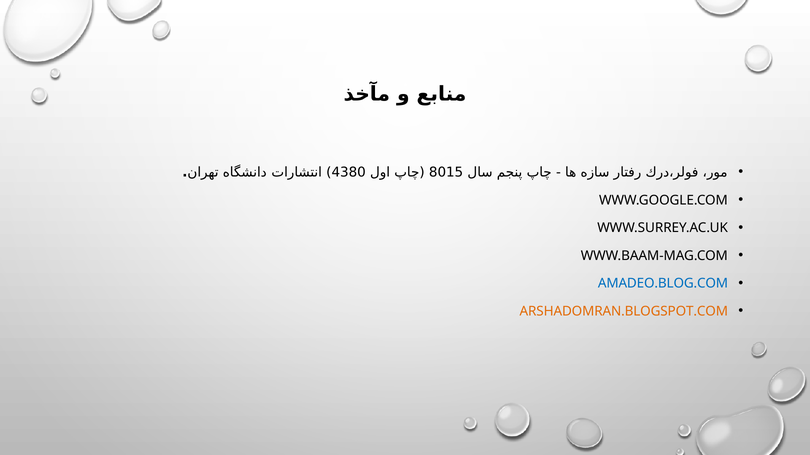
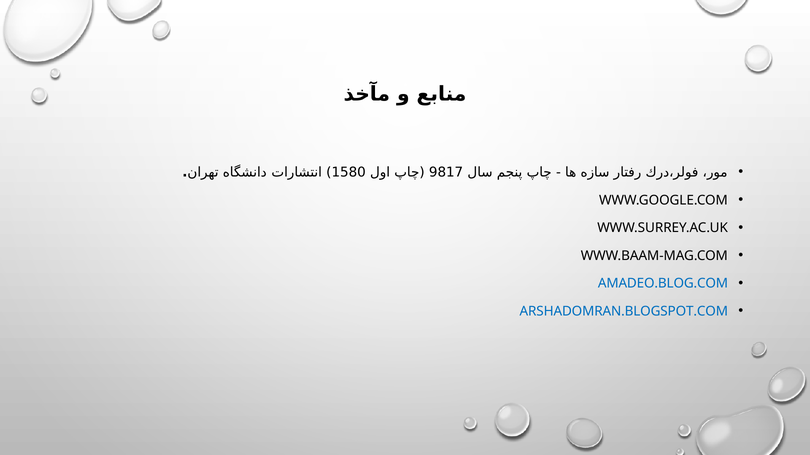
4380: 4380 -> 1580
8015: 8015 -> 9817
ARSHADOMRAN.BLOGSPOT.COM colour: orange -> blue
